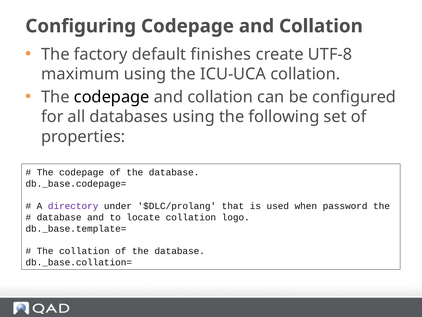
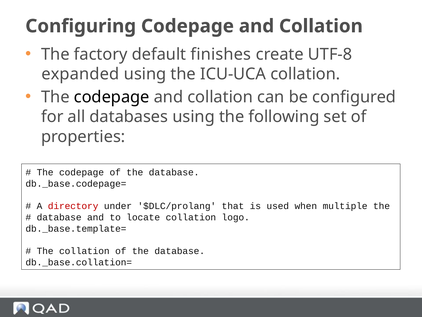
maximum: maximum -> expanded
directory colour: purple -> red
password: password -> multiple
